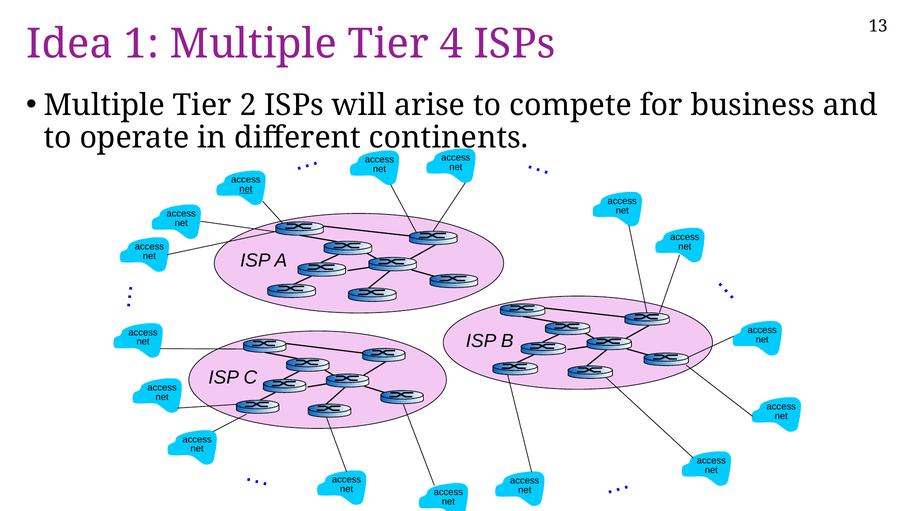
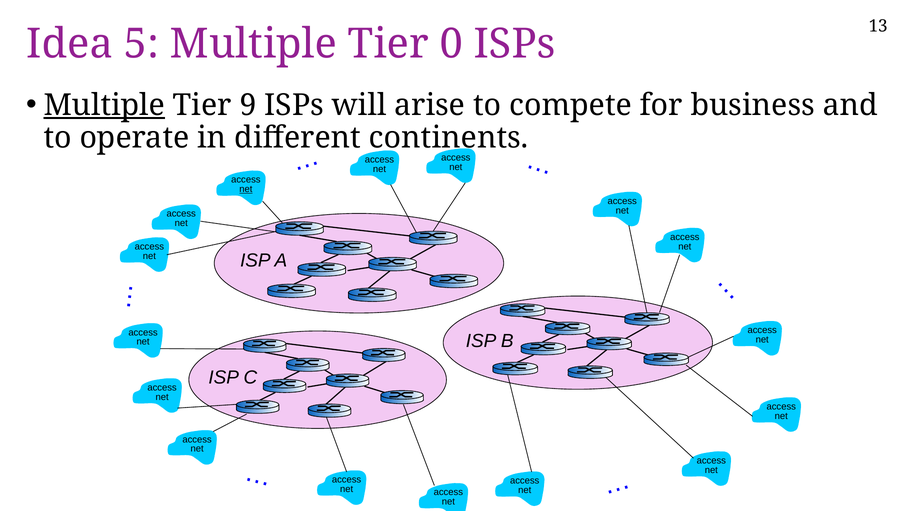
1: 1 -> 5
4: 4 -> 0
Multiple at (104, 105) underline: none -> present
2: 2 -> 9
